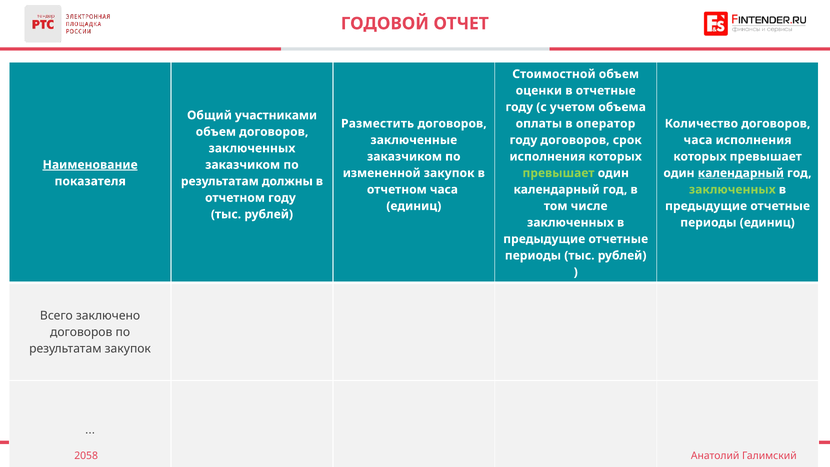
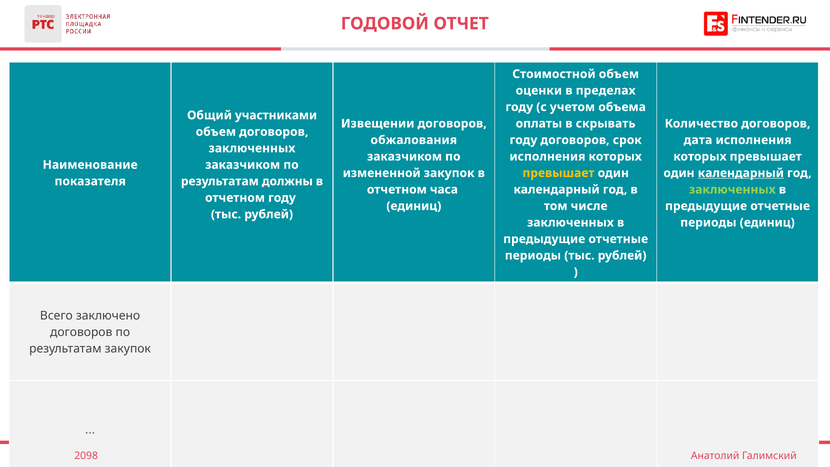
в отчетные: отчетные -> пределах
Разместить: Разместить -> Извещении
оператор: оператор -> скрывать
заключенные: заключенные -> обжалования
часа at (698, 140): часа -> дата
Наименование underline: present -> none
превышает at (558, 173) colour: light green -> yellow
2058: 2058 -> 2098
